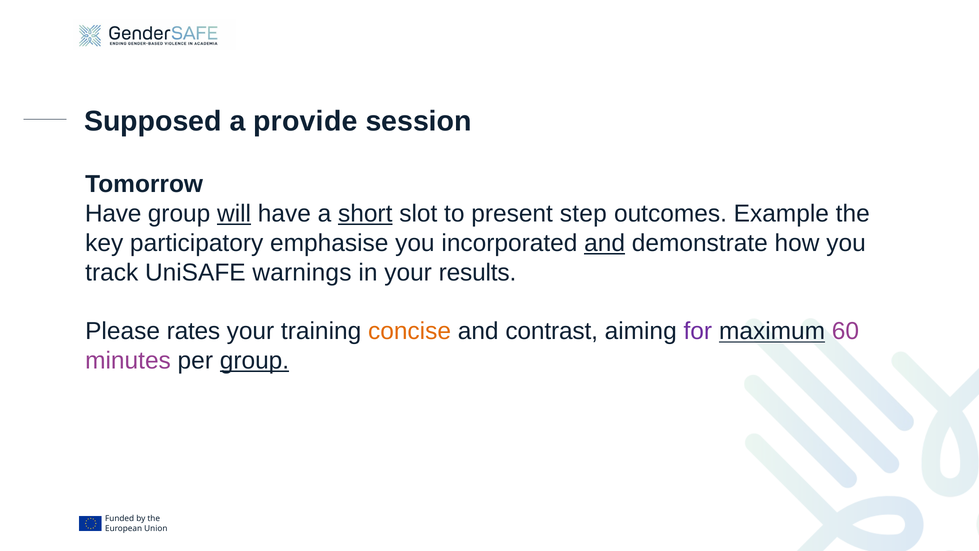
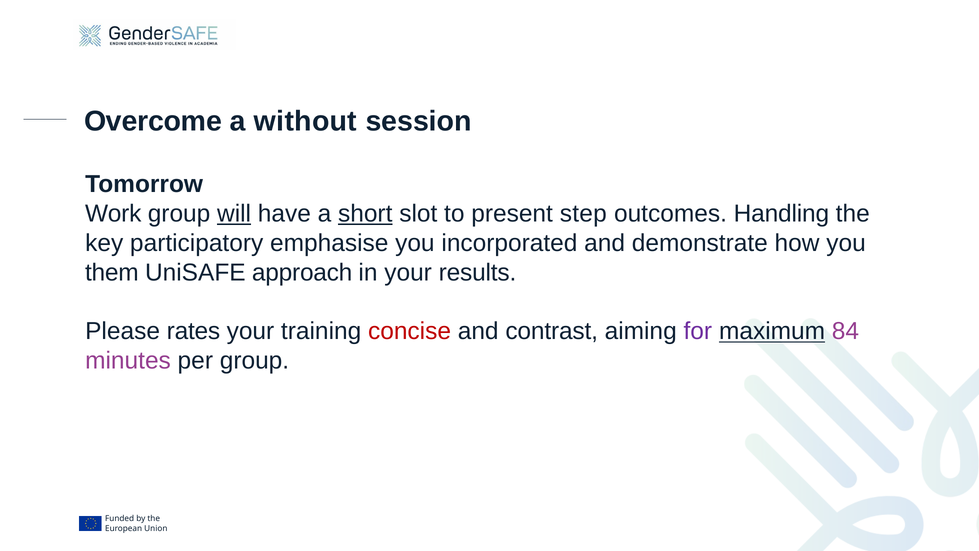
Supposed: Supposed -> Overcome
provide: provide -> without
Have at (113, 214): Have -> Work
Example: Example -> Handling
and at (605, 243) underline: present -> none
track: track -> them
warnings: warnings -> approach
concise colour: orange -> red
60: 60 -> 84
group at (254, 360) underline: present -> none
